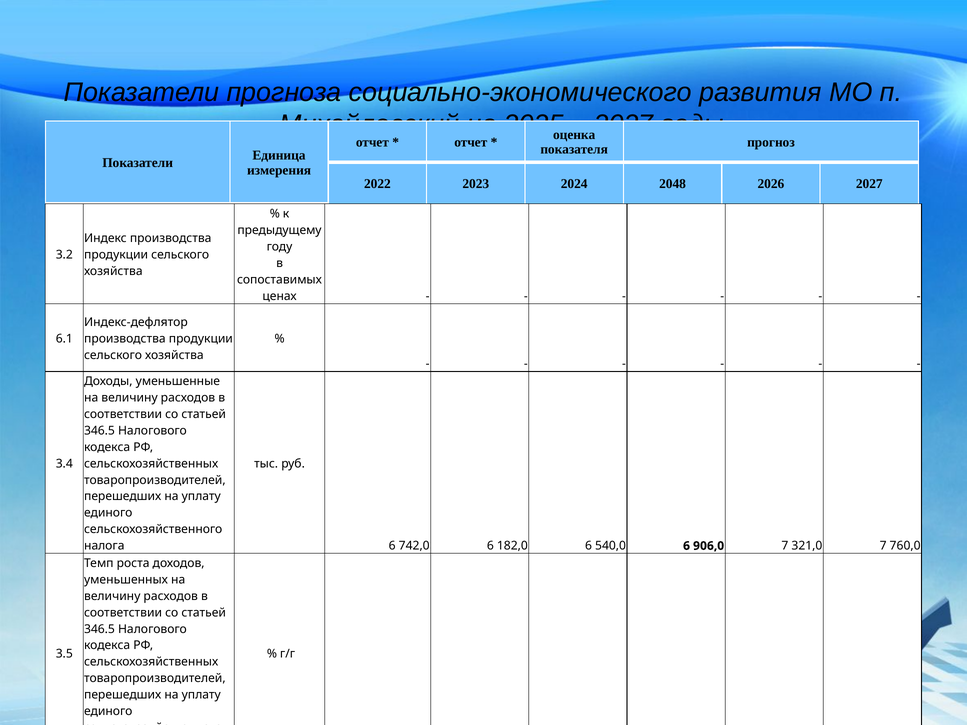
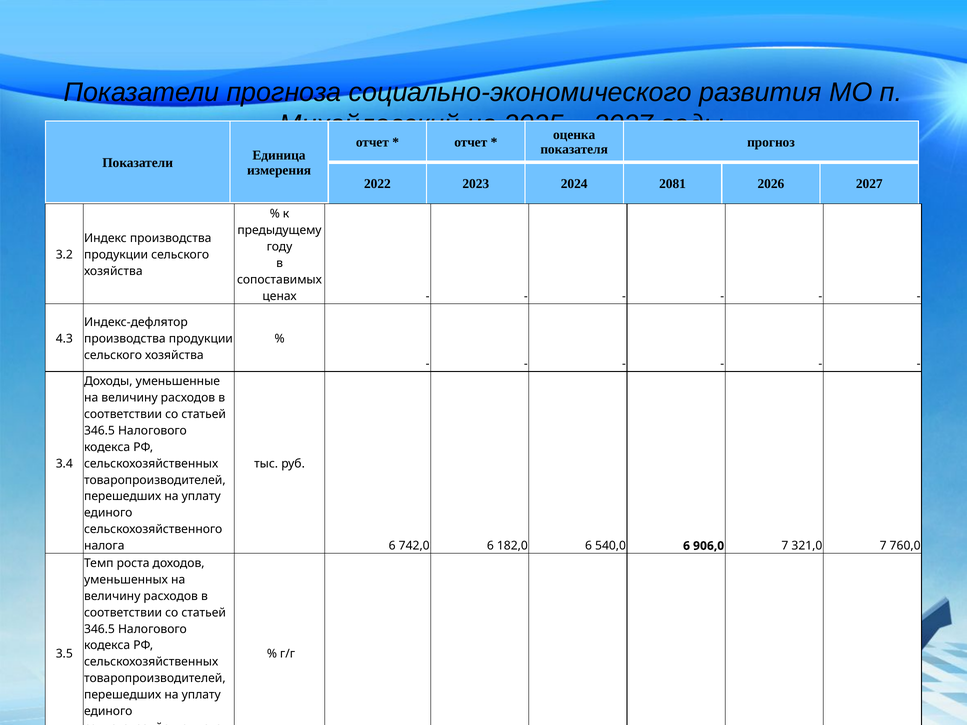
2048: 2048 -> 2081
6.1: 6.1 -> 4.3
